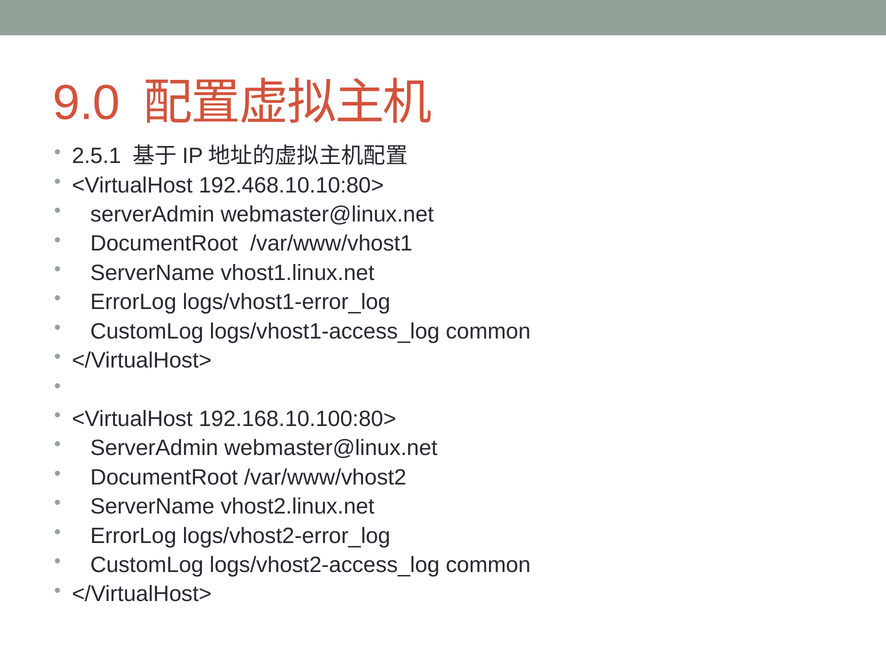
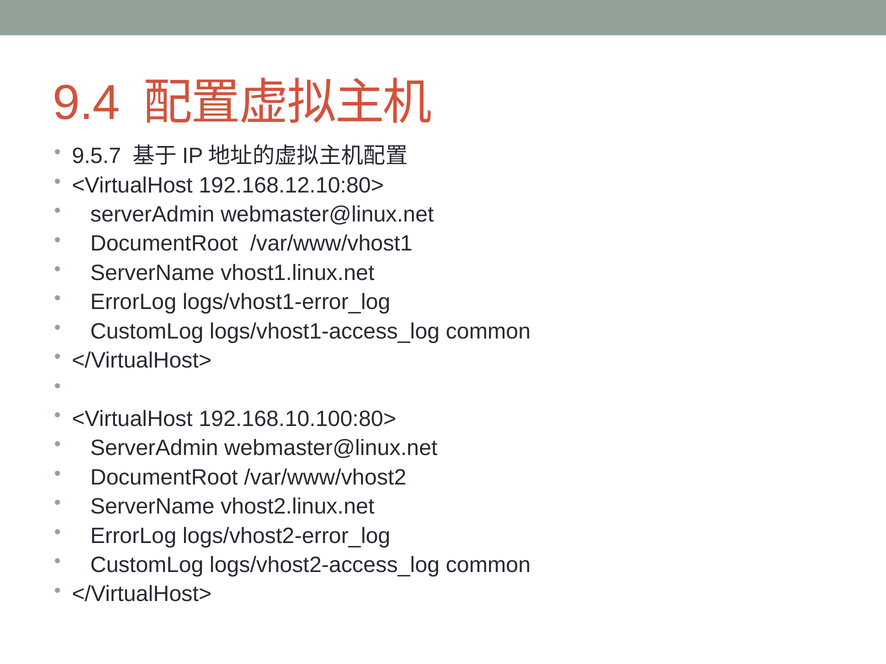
9.0: 9.0 -> 9.4
2.5.1: 2.5.1 -> 9.5.7
192.468.10.10:80>: 192.468.10.10:80> -> 192.168.12.10:80>
